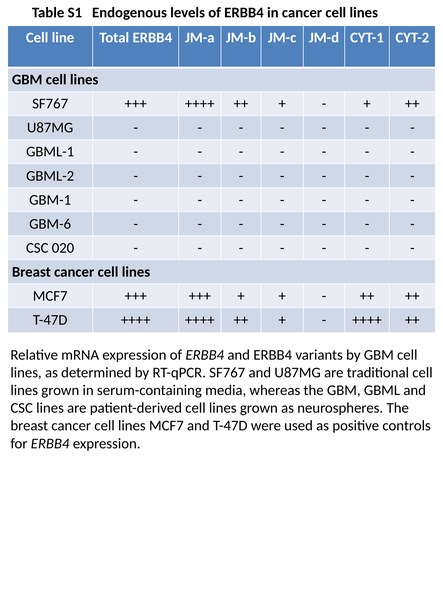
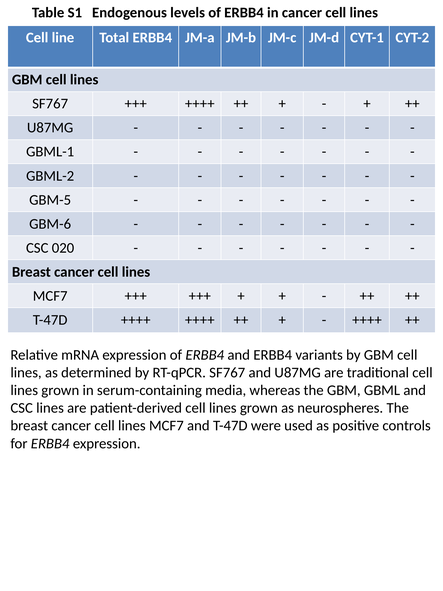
GBM-1: GBM-1 -> GBM-5
